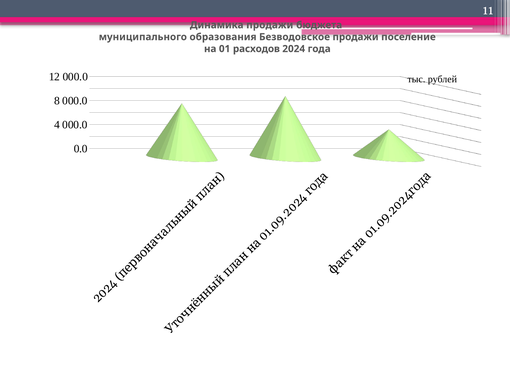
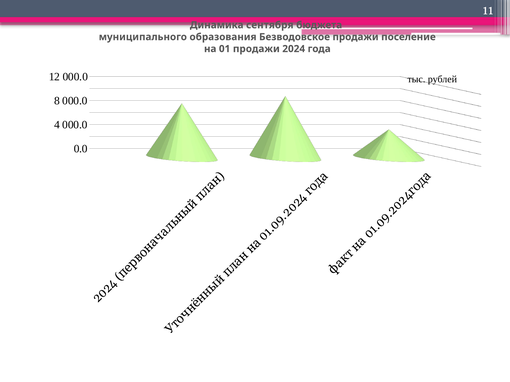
Динамика продажи: продажи -> сентября
01 расходов: расходов -> продажи
